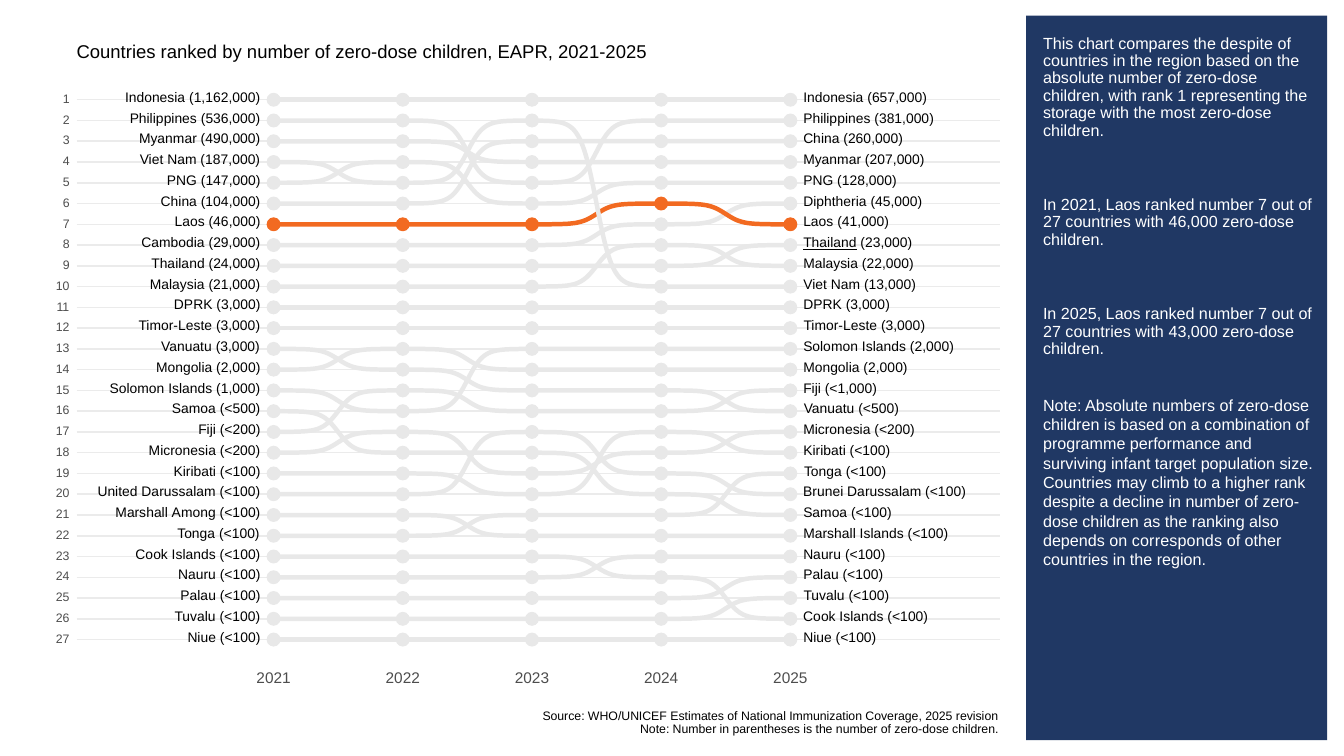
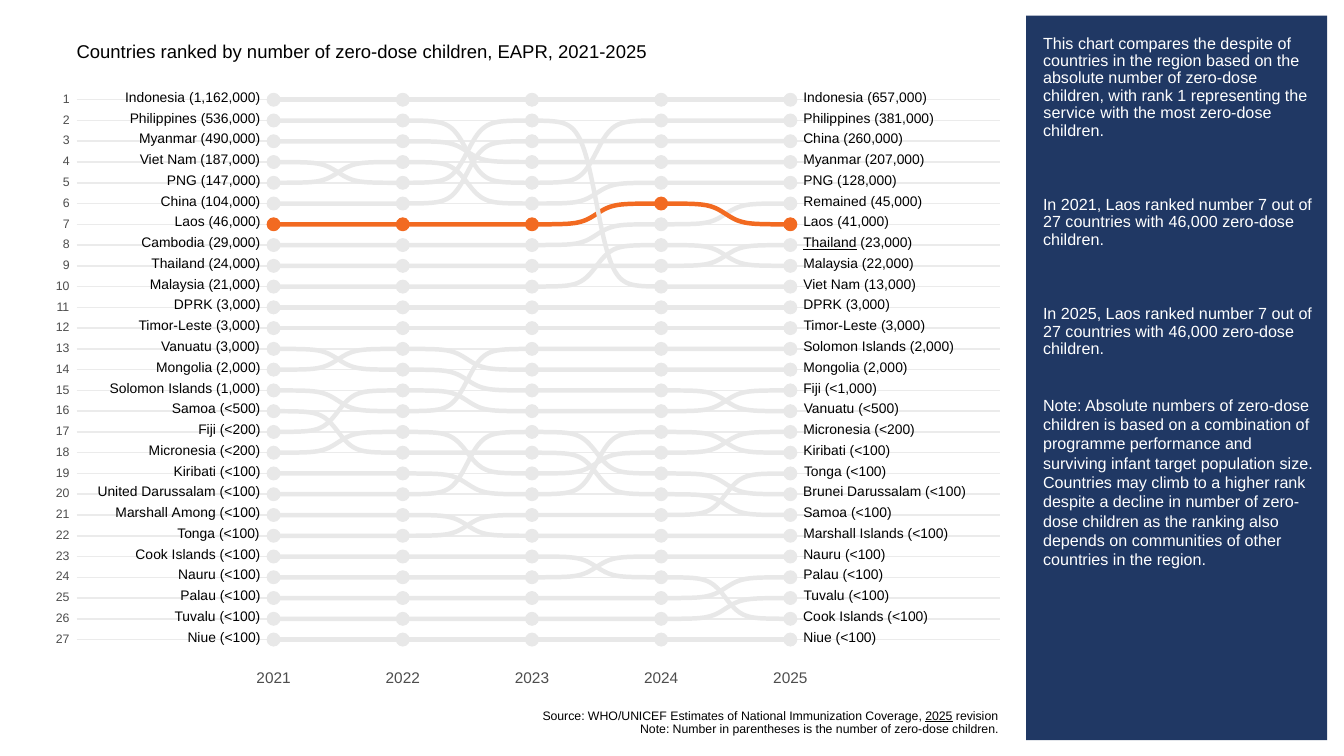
storage: storage -> service
Diphtheria: Diphtheria -> Remained
43,000 at (1193, 332): 43,000 -> 46,000
corresponds: corresponds -> communities
2025 at (939, 716) underline: none -> present
